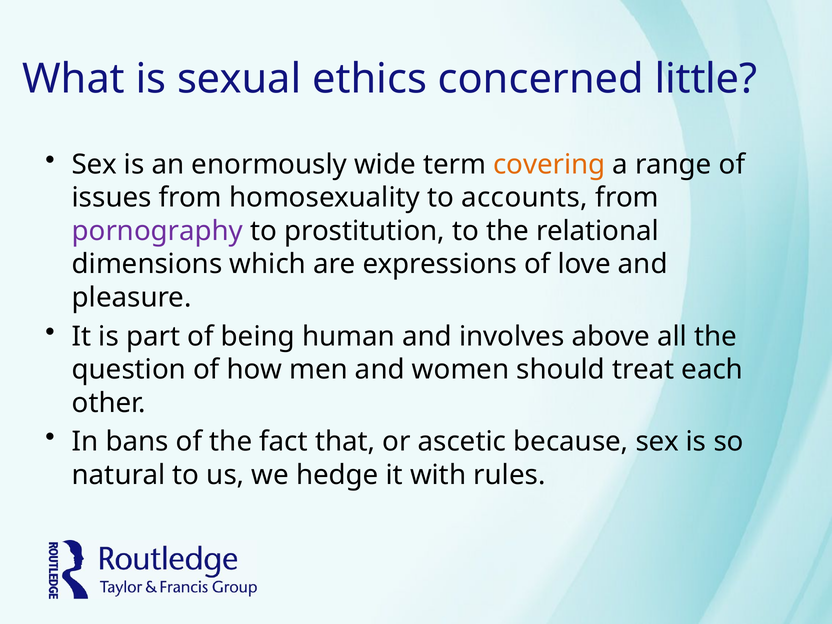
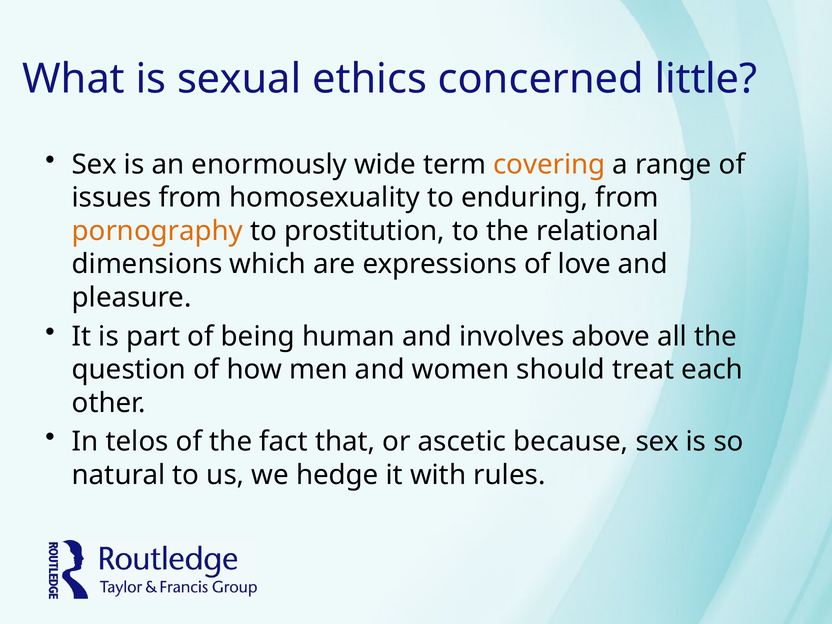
accounts: accounts -> enduring
pornography colour: purple -> orange
bans: bans -> telos
